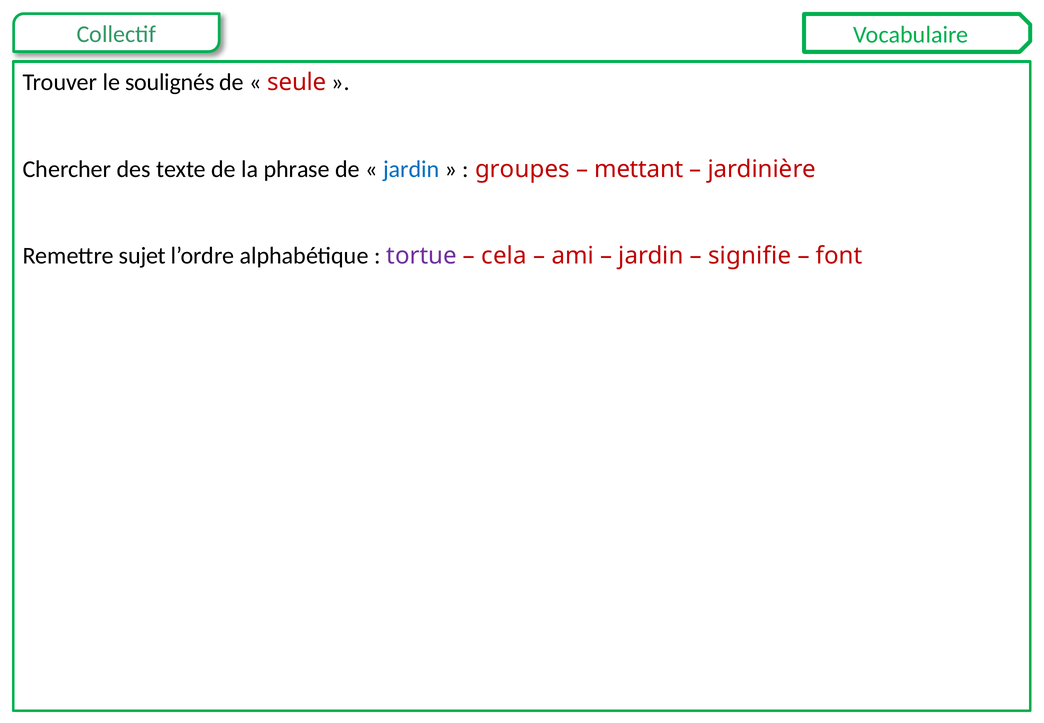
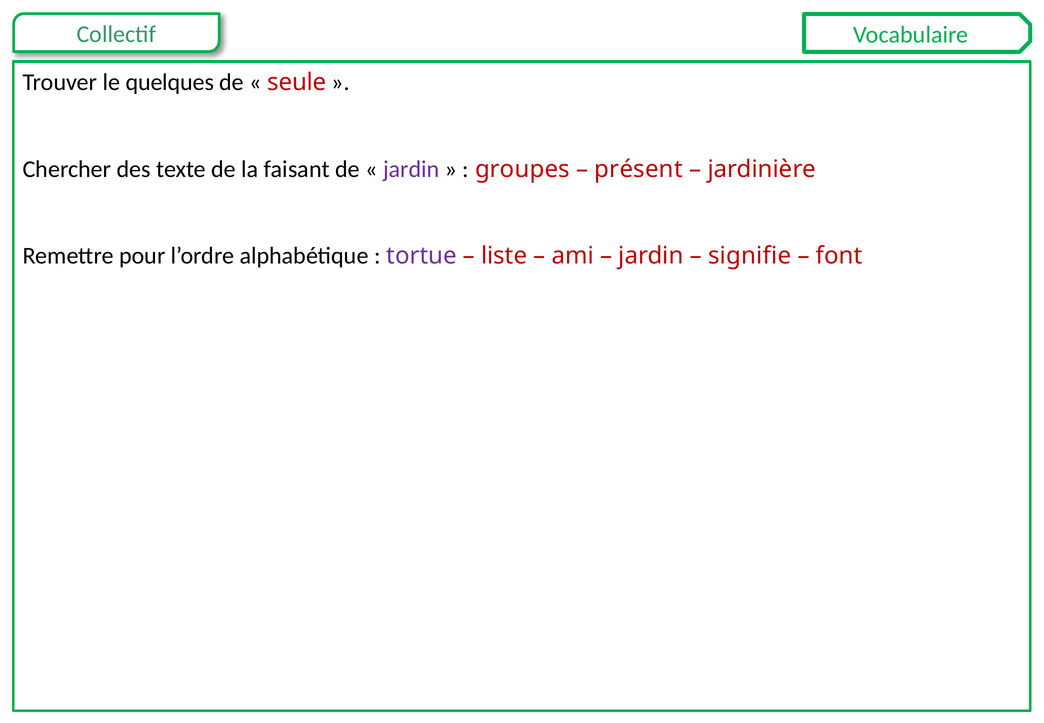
soulignés: soulignés -> quelques
phrase: phrase -> faisant
jardin at (411, 169) colour: blue -> purple
mettant: mettant -> présent
sujet: sujet -> pour
cela: cela -> liste
